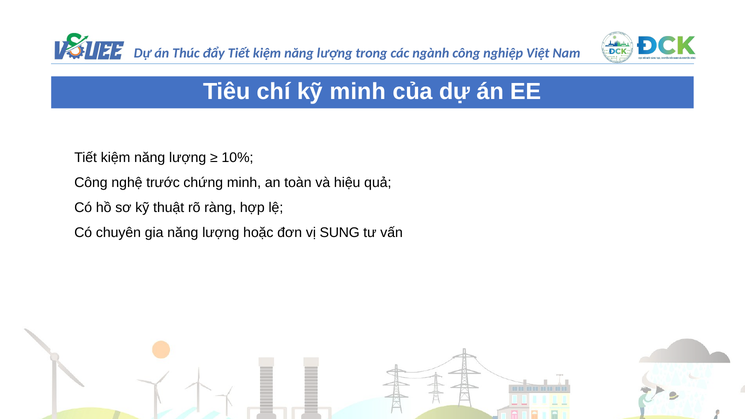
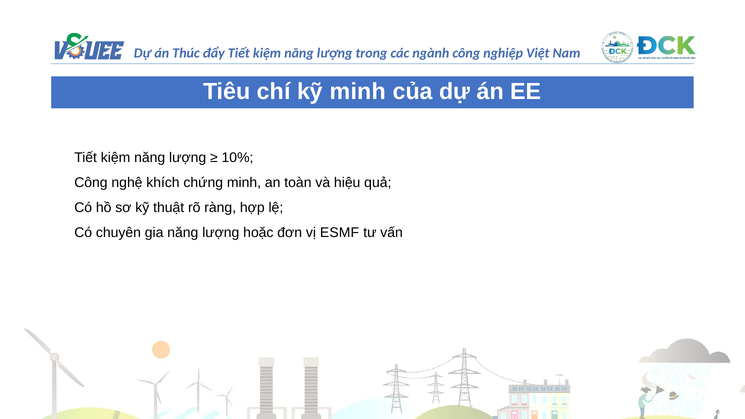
trước: trước -> khích
SUNG: SUNG -> ESMF
